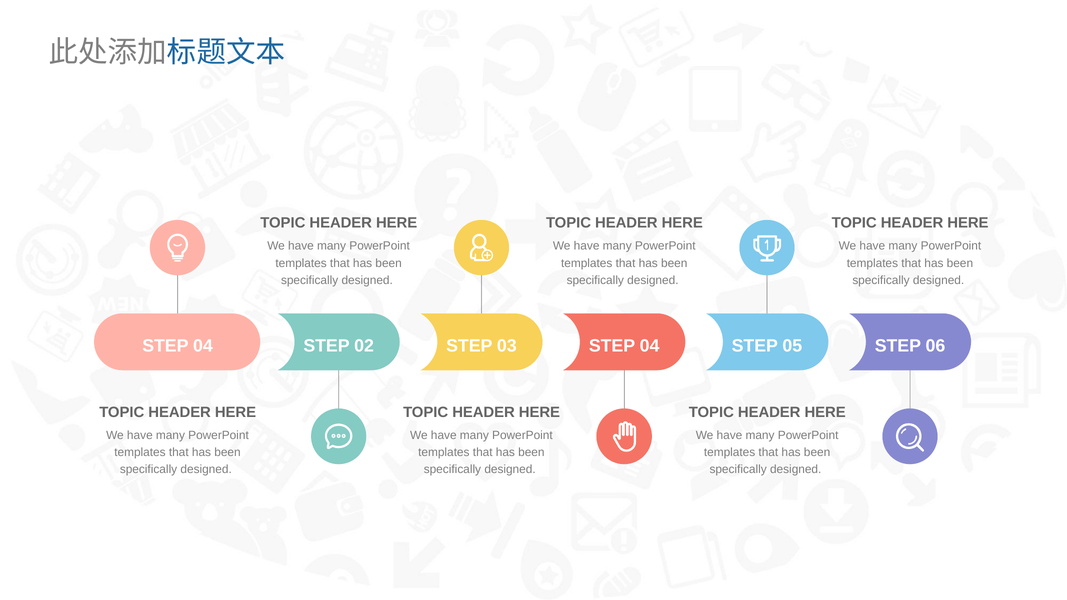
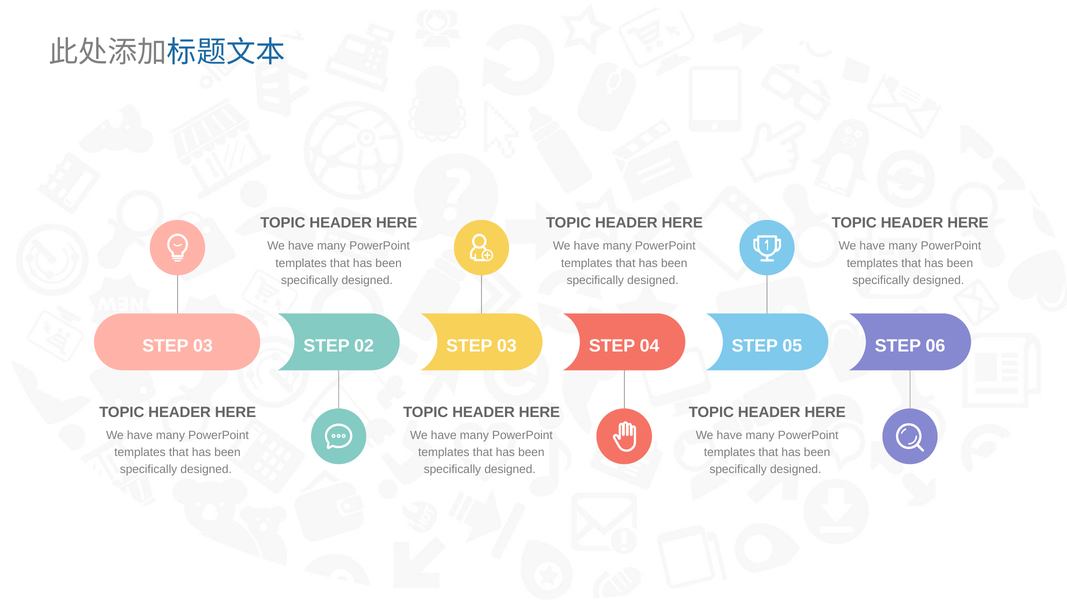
04 at (203, 346): 04 -> 03
